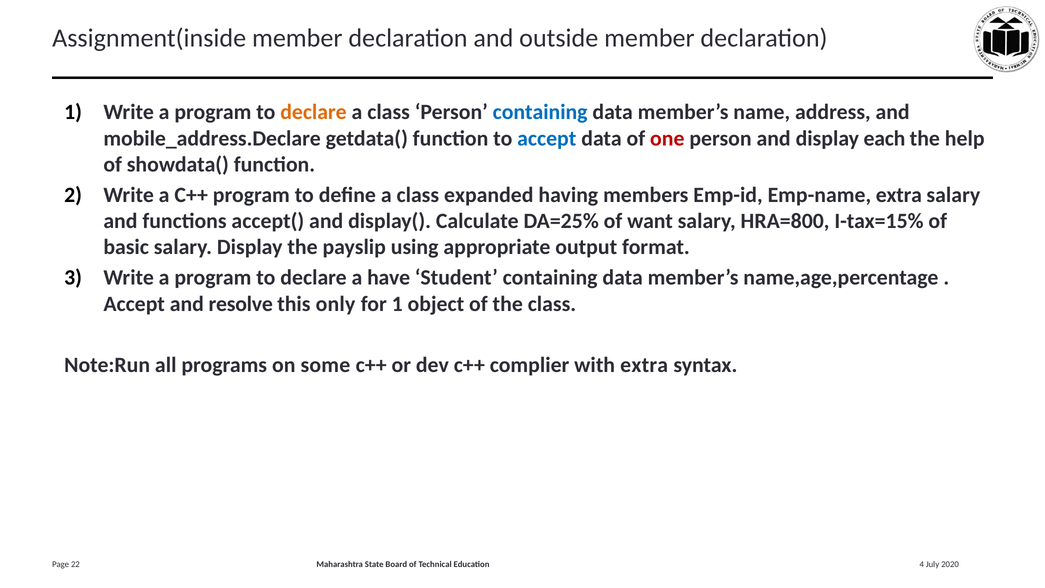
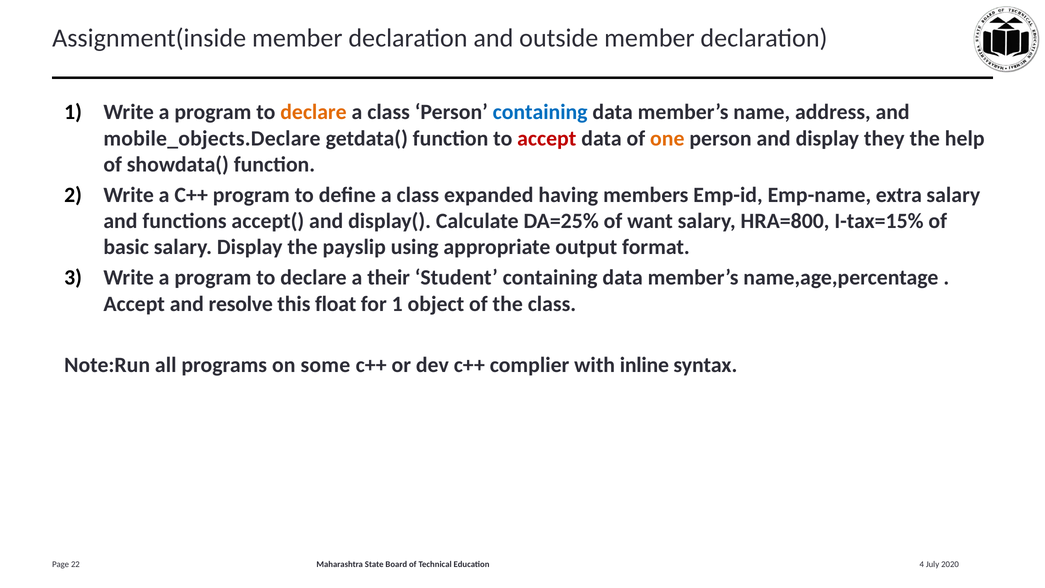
mobile_address.Declare: mobile_address.Declare -> mobile_objects.Declare
accept at (547, 138) colour: blue -> red
one colour: red -> orange
each: each -> they
have: have -> their
only: only -> float
with extra: extra -> inline
